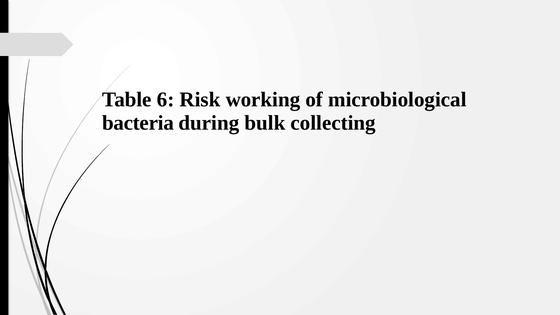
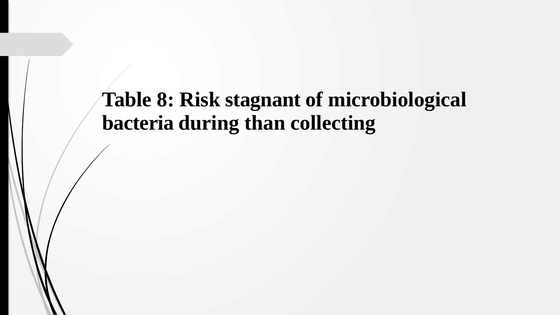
6: 6 -> 8
working: working -> stagnant
bulk: bulk -> than
